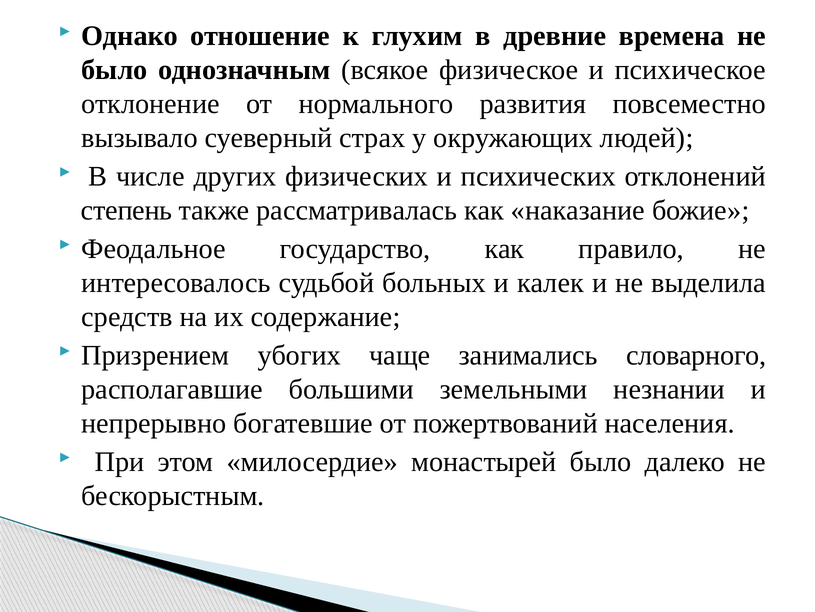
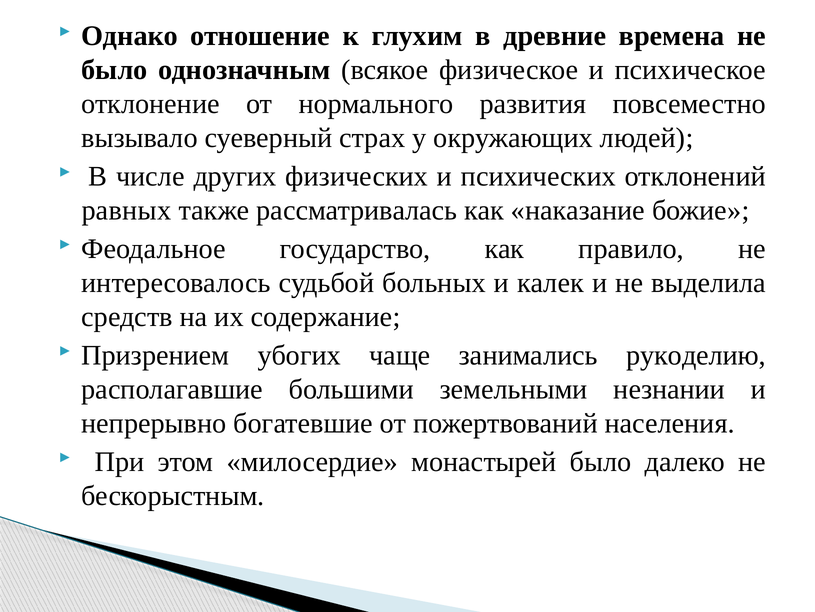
степень: степень -> равных
словарного: словарного -> рукоделию
